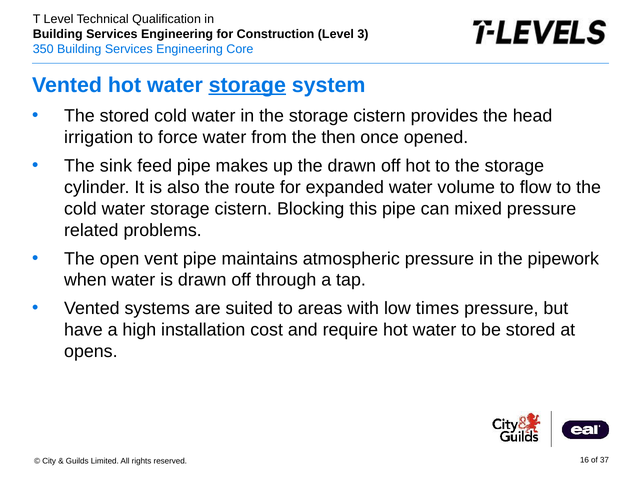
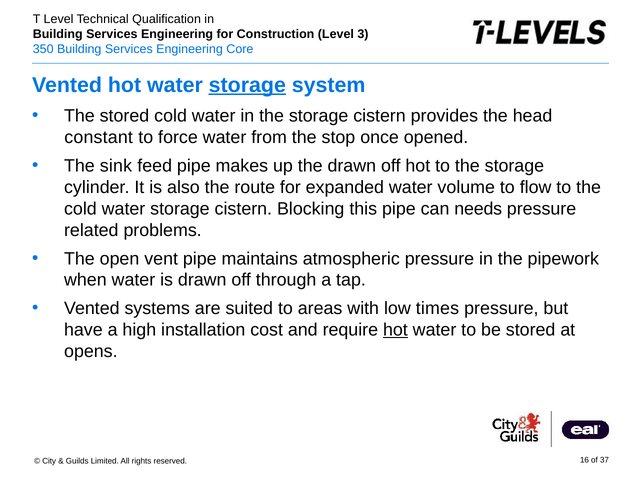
irrigation: irrigation -> constant
then: then -> stop
mixed: mixed -> needs
hot at (395, 330) underline: none -> present
